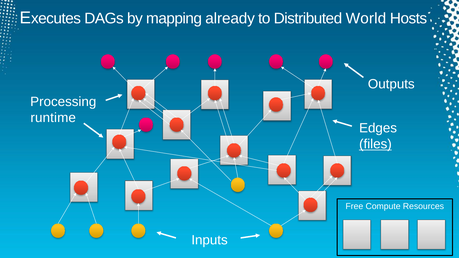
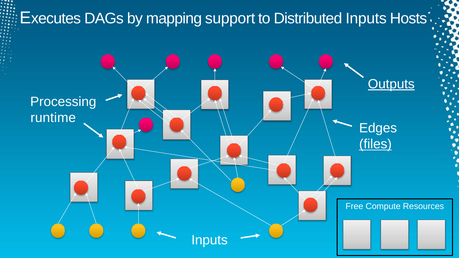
already: already -> support
Distributed World: World -> Inputs
Outputs underline: none -> present
